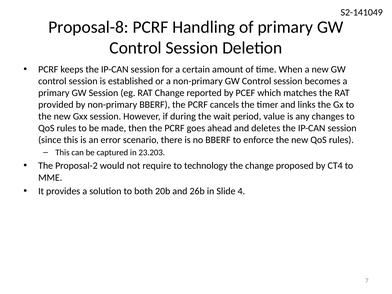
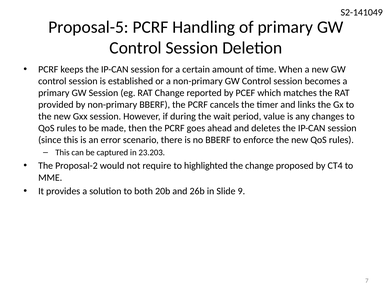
Proposal-8: Proposal-8 -> Proposal-5
technology: technology -> highlighted
4: 4 -> 9
